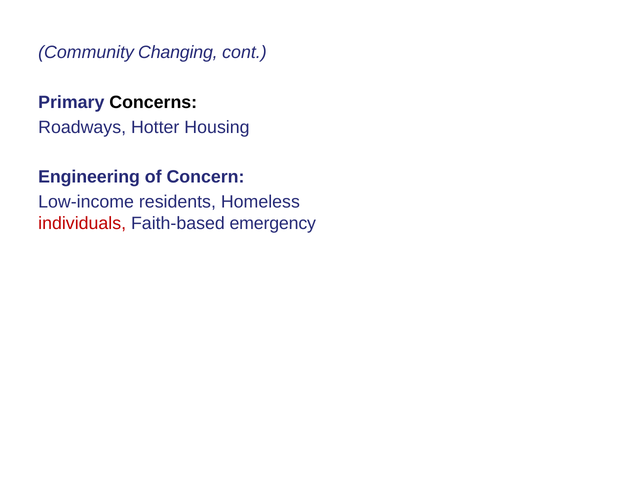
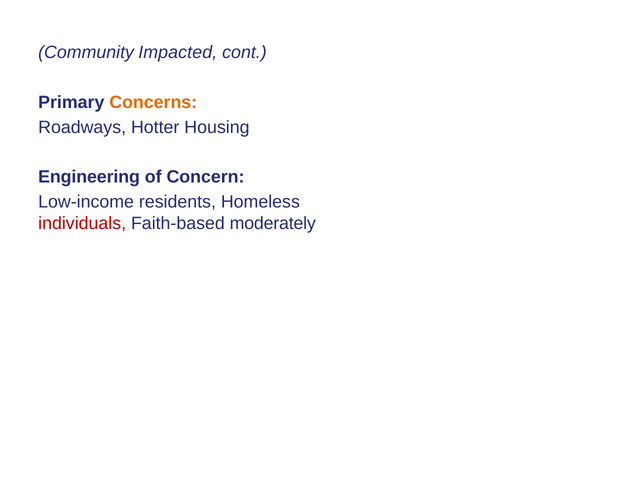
Changing: Changing -> Impacted
Concerns colour: black -> orange
emergency: emergency -> moderately
